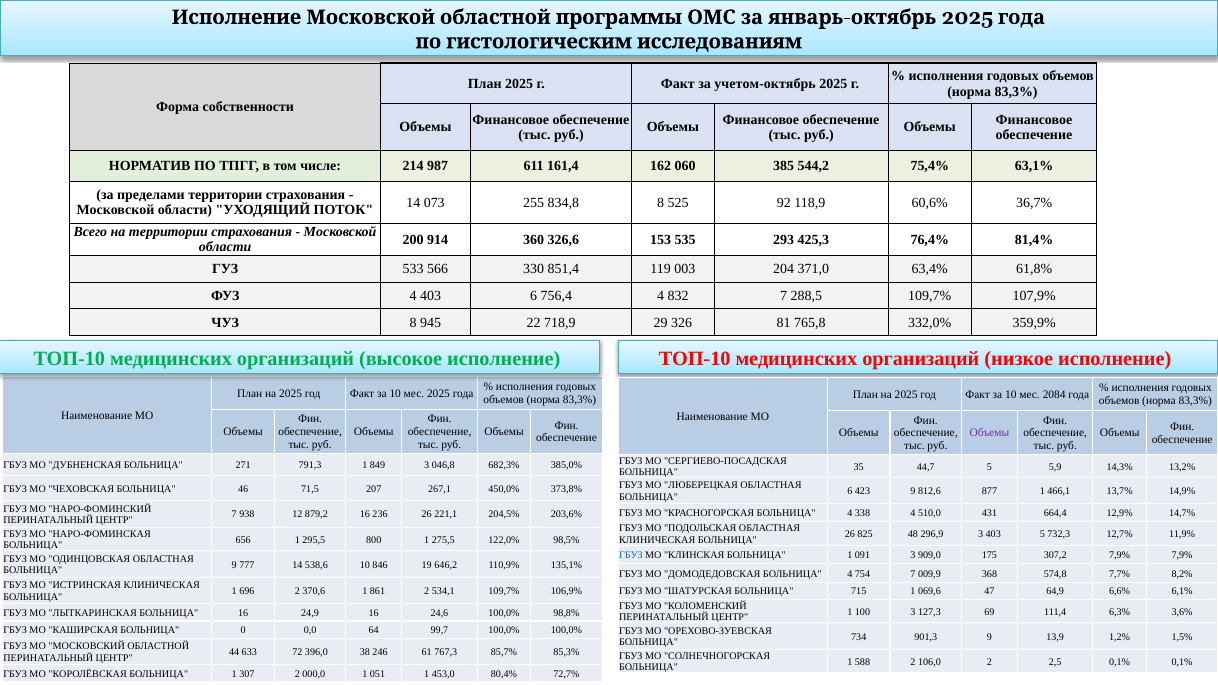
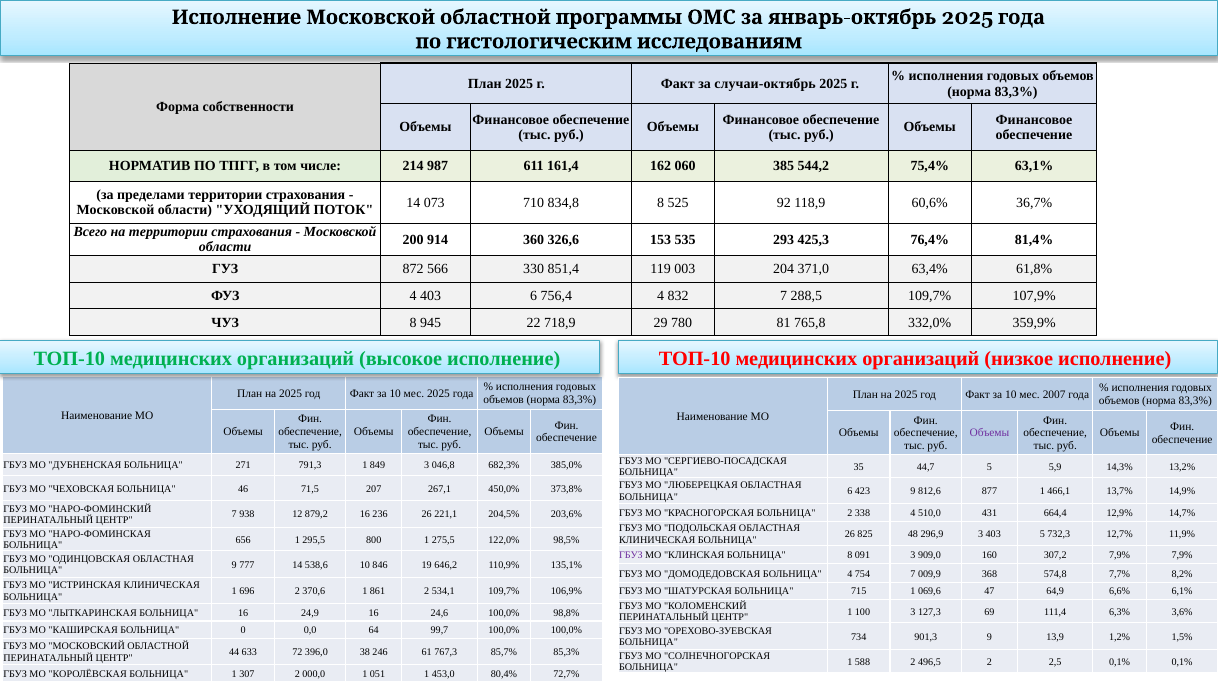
учетом-октябрь: учетом-октябрь -> случаи-октябрь
255: 255 -> 710
533: 533 -> 872
326: 326 -> 780
2084: 2084 -> 2007
КРАСНОГОРСКАЯ БОЛЬНИЦА 4: 4 -> 2
ГБУЗ at (631, 555) colour: blue -> purple
КЛИНСКАЯ БОЛЬНИЦА 1: 1 -> 8
175: 175 -> 160
106,0: 106,0 -> 496,5
